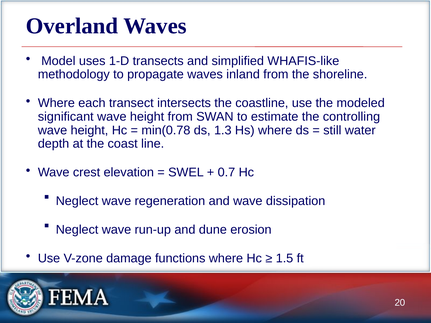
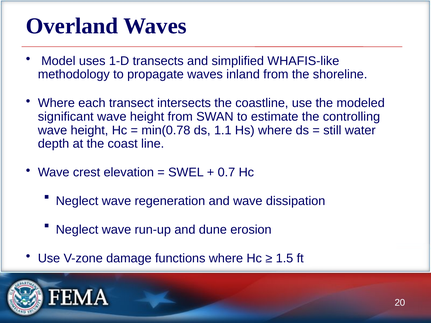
1.3: 1.3 -> 1.1
